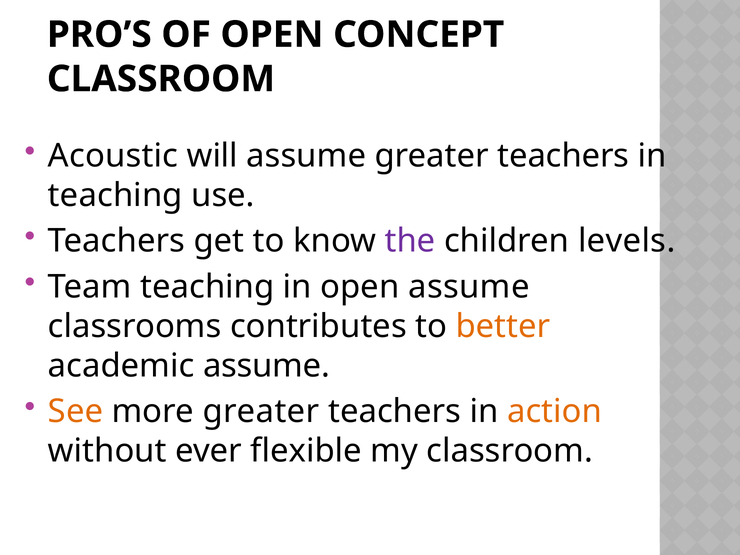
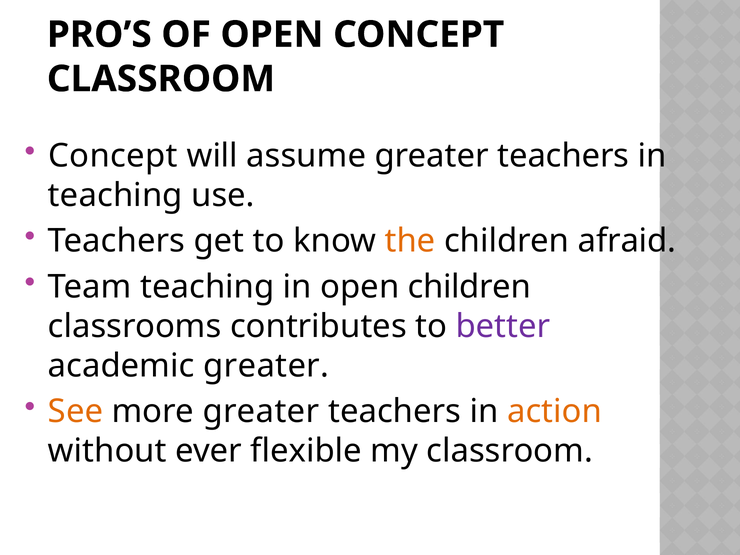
Acoustic at (113, 156): Acoustic -> Concept
the colour: purple -> orange
levels: levels -> afraid
open assume: assume -> children
better colour: orange -> purple
academic assume: assume -> greater
